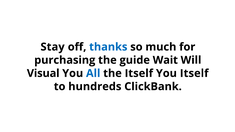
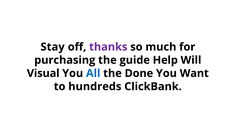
thanks colour: blue -> purple
Wait: Wait -> Help
the Itself: Itself -> Done
You Itself: Itself -> Want
